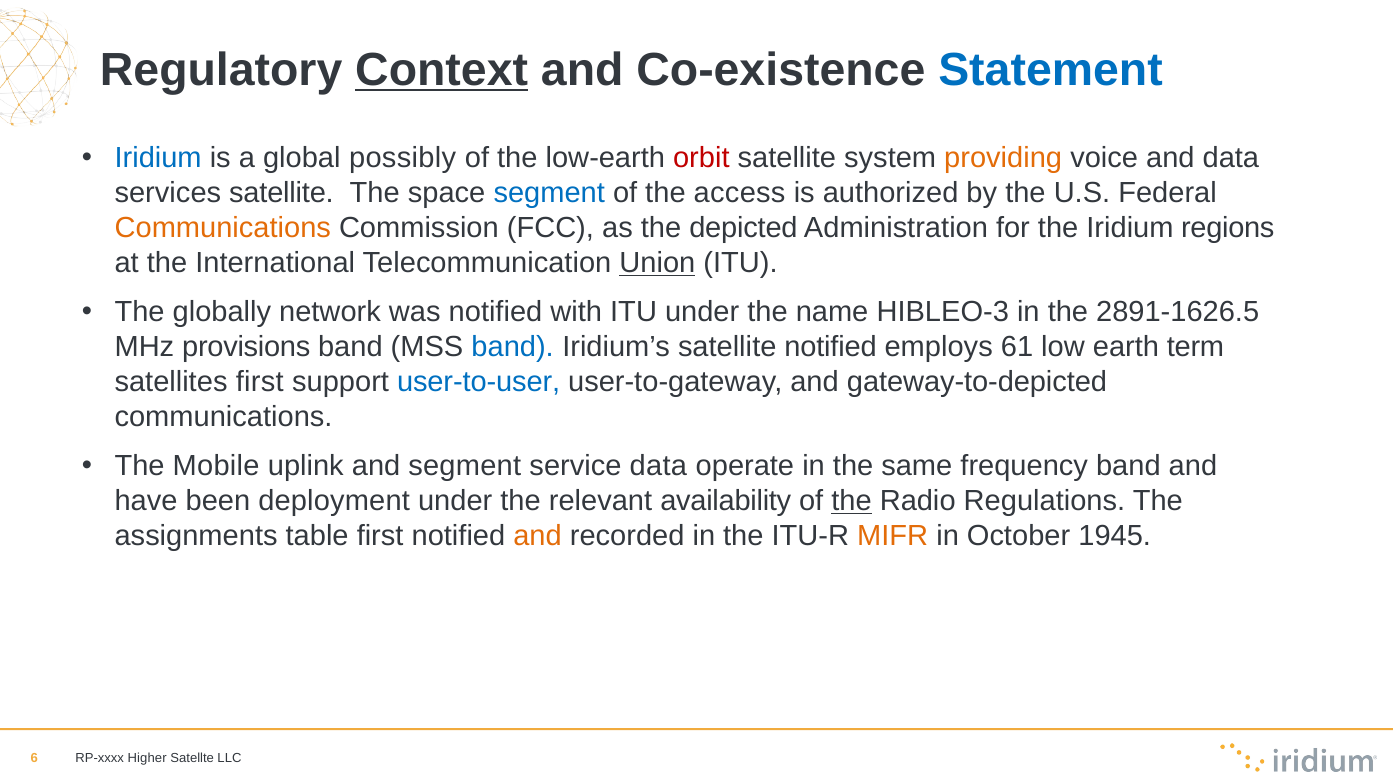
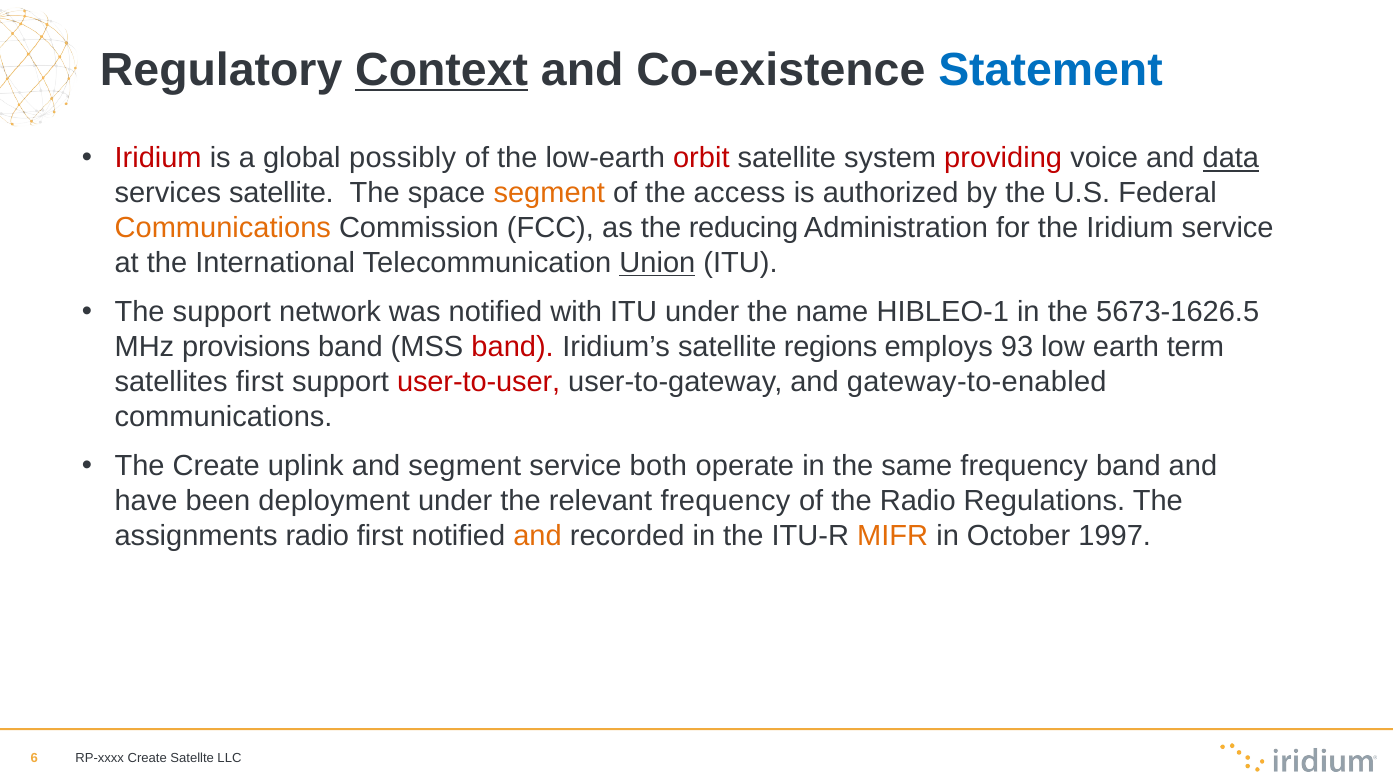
Iridium at (158, 158) colour: blue -> red
providing colour: orange -> red
data at (1231, 158) underline: none -> present
segment at (549, 193) colour: blue -> orange
depicted: depicted -> reducing
Iridium regions: regions -> service
The globally: globally -> support
HIBLEO-3: HIBLEO-3 -> HIBLEO-1
2891-1626.5: 2891-1626.5 -> 5673-1626.5
band at (513, 347) colour: blue -> red
satellite notified: notified -> regions
61: 61 -> 93
user-to-user colour: blue -> red
gateway-to-depicted: gateway-to-depicted -> gateway-to-enabled
The Mobile: Mobile -> Create
service data: data -> both
relevant availability: availability -> frequency
the at (852, 501) underline: present -> none
assignments table: table -> radio
1945: 1945 -> 1997
RP-xxxx Higher: Higher -> Create
